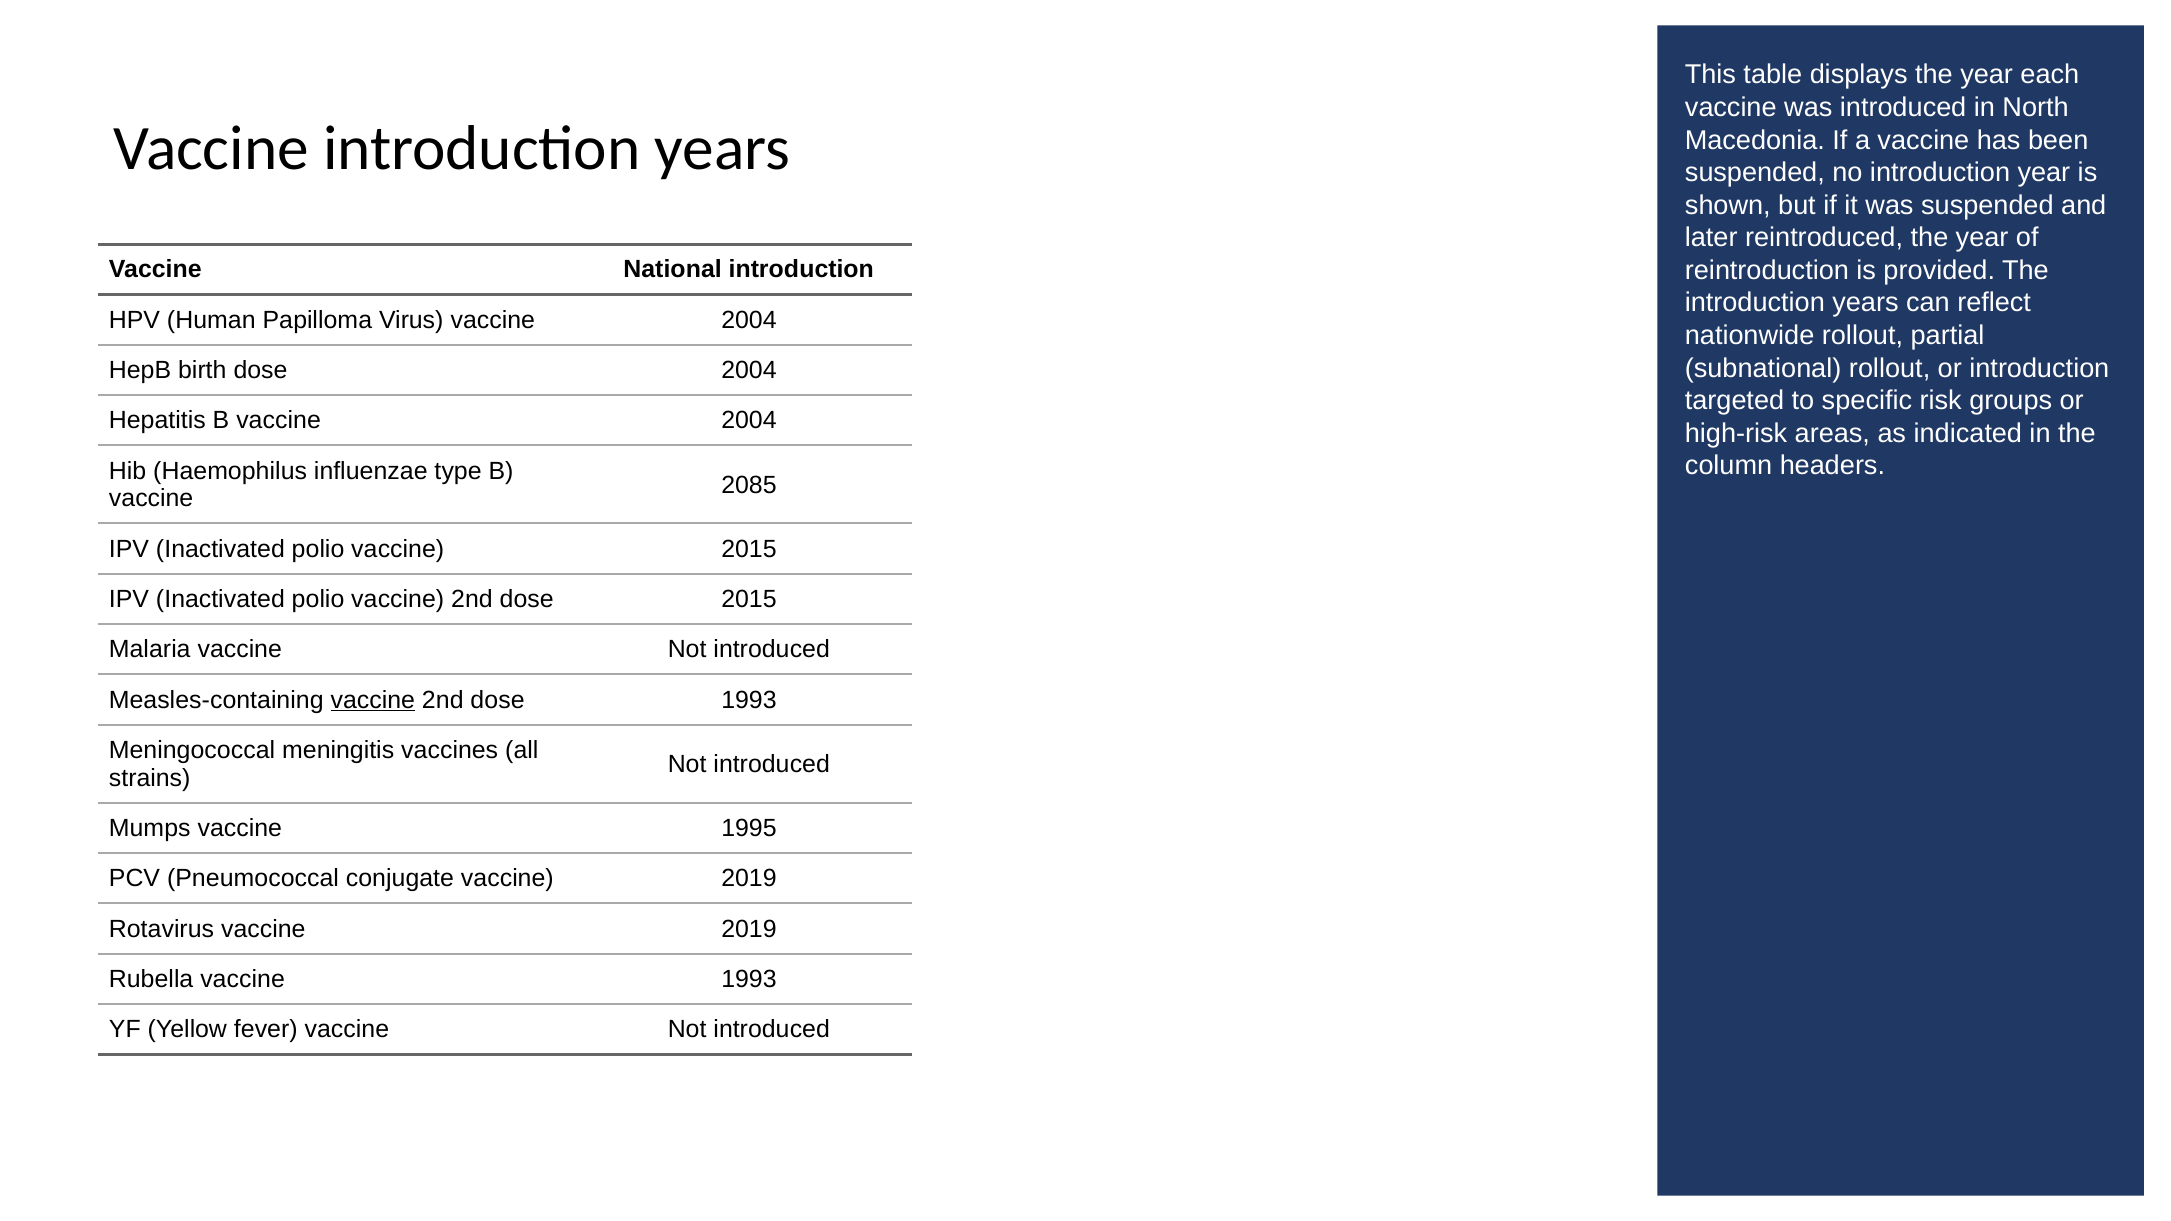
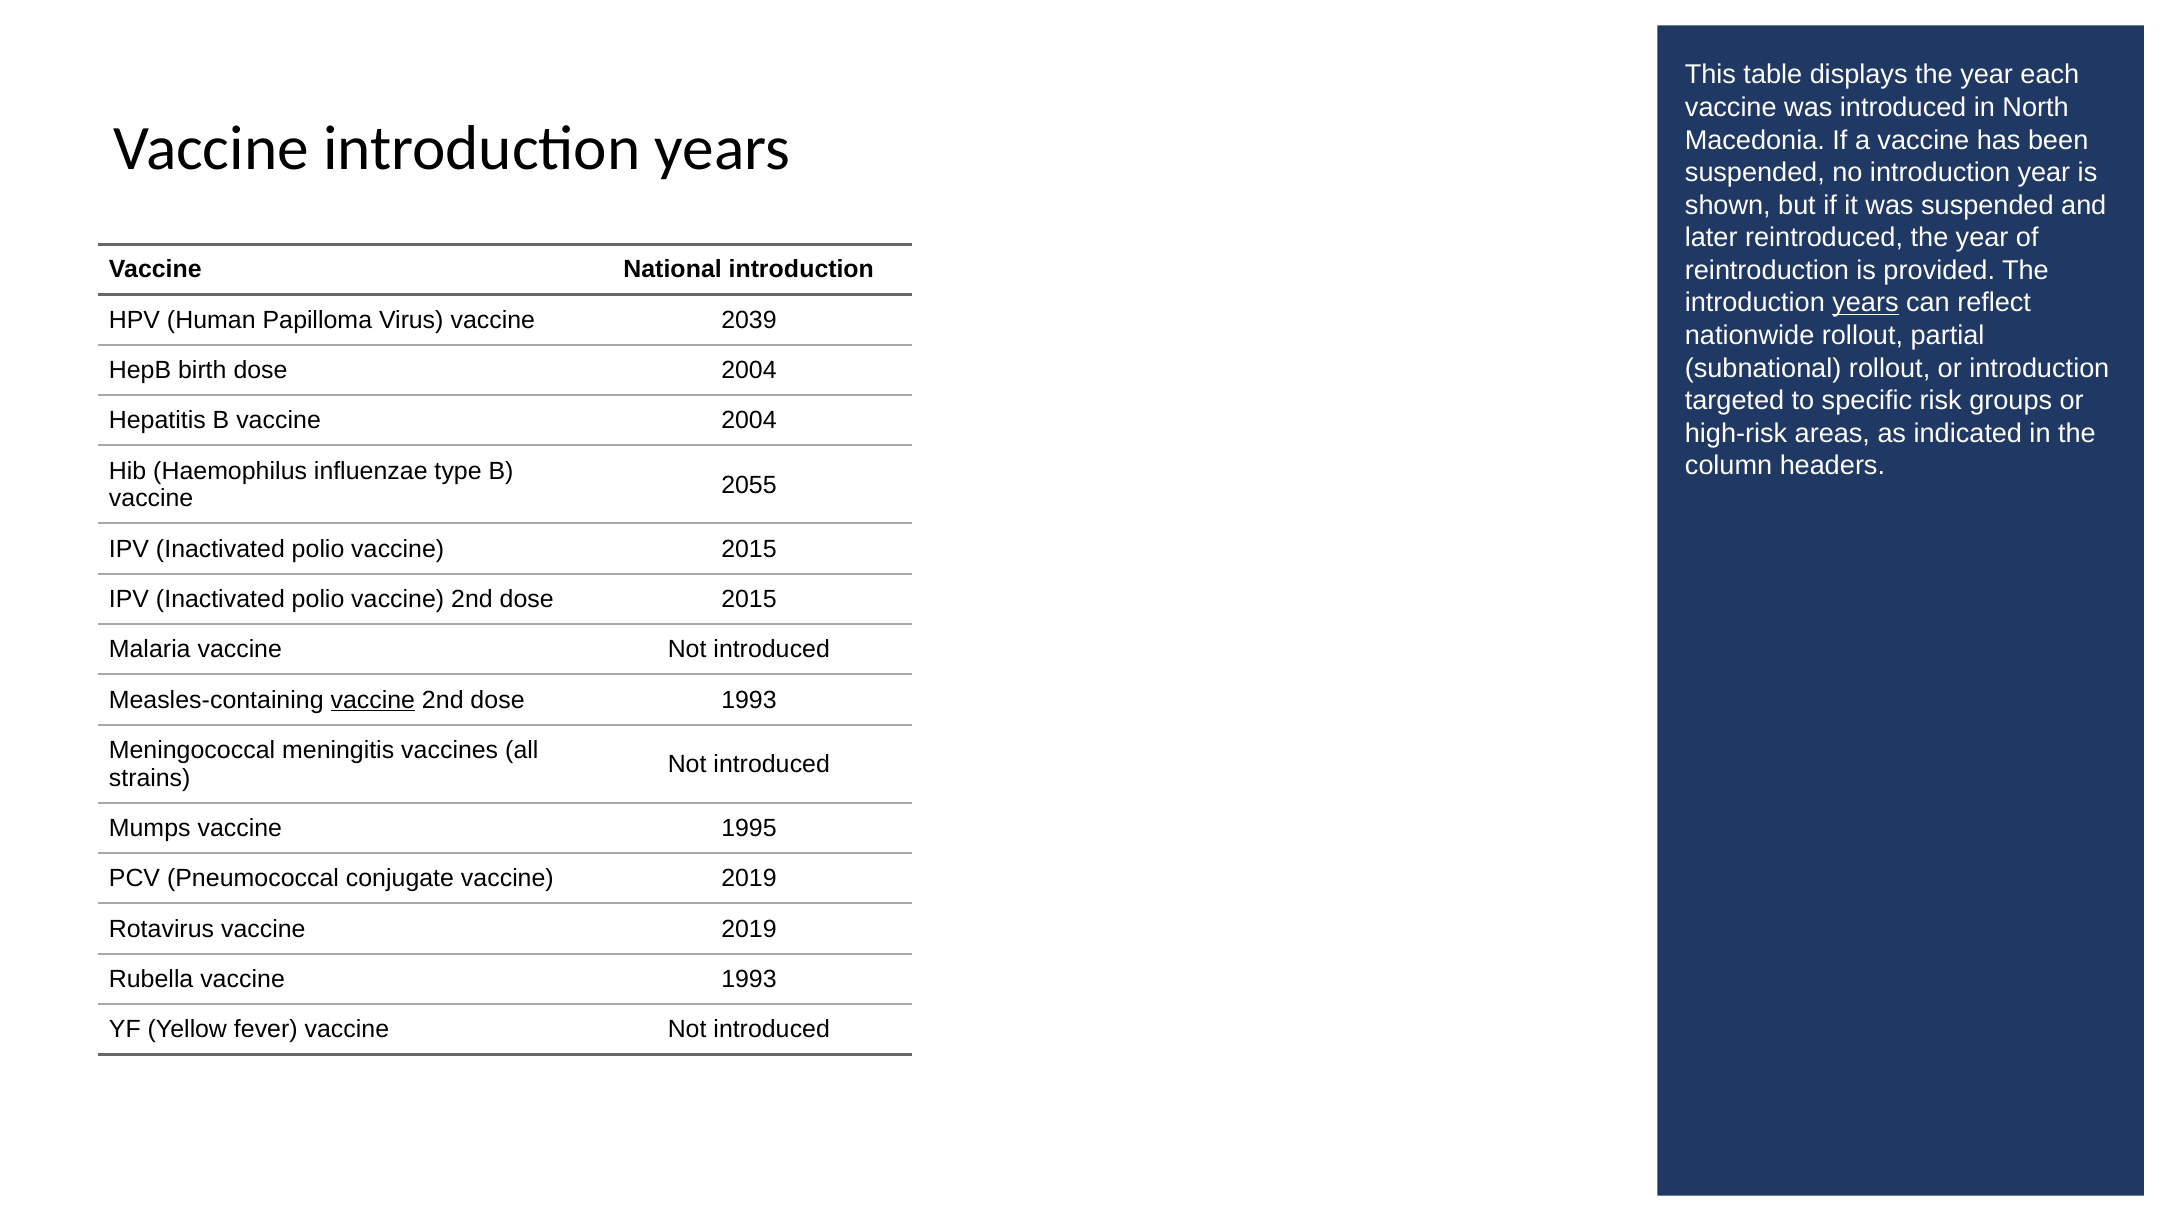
years at (1865, 303) underline: none -> present
Virus vaccine 2004: 2004 -> 2039
2085: 2085 -> 2055
